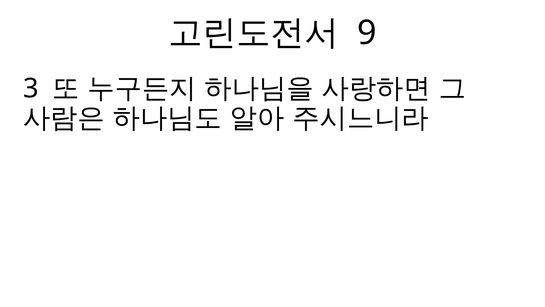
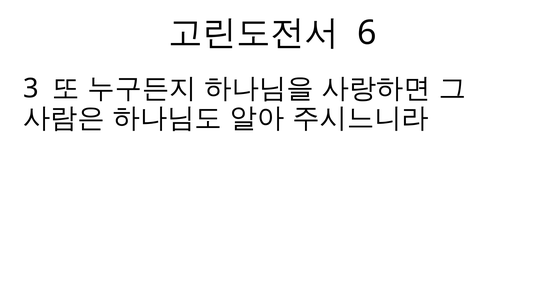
9: 9 -> 6
